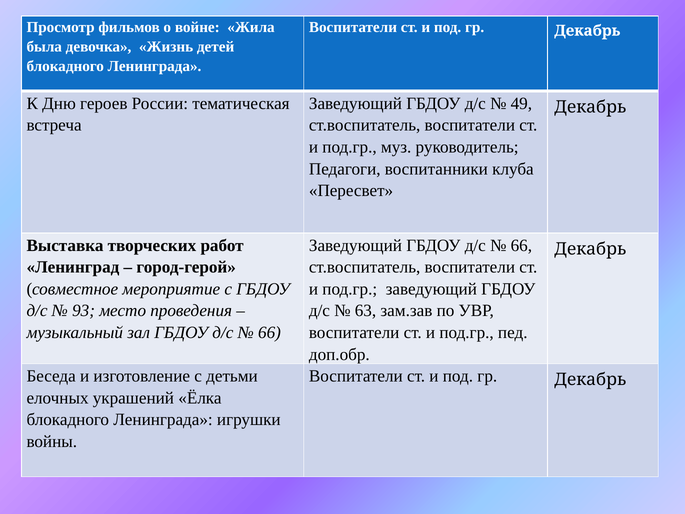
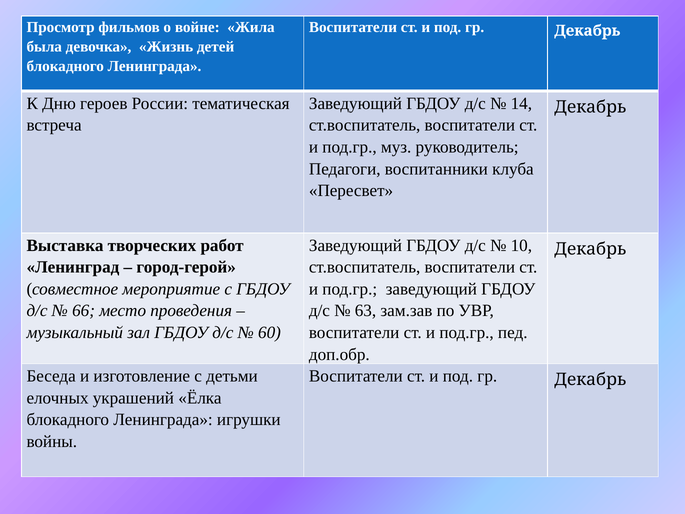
49: 49 -> 14
66 at (521, 245): 66 -> 10
93: 93 -> 66
66 at (269, 332): 66 -> 60
